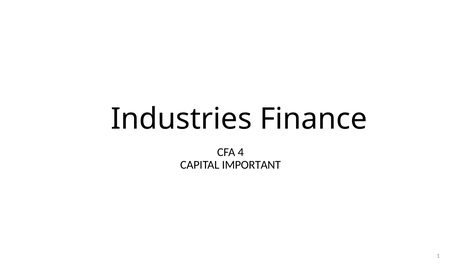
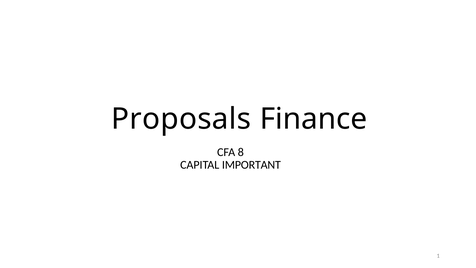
Industries: Industries -> Proposals
4: 4 -> 8
